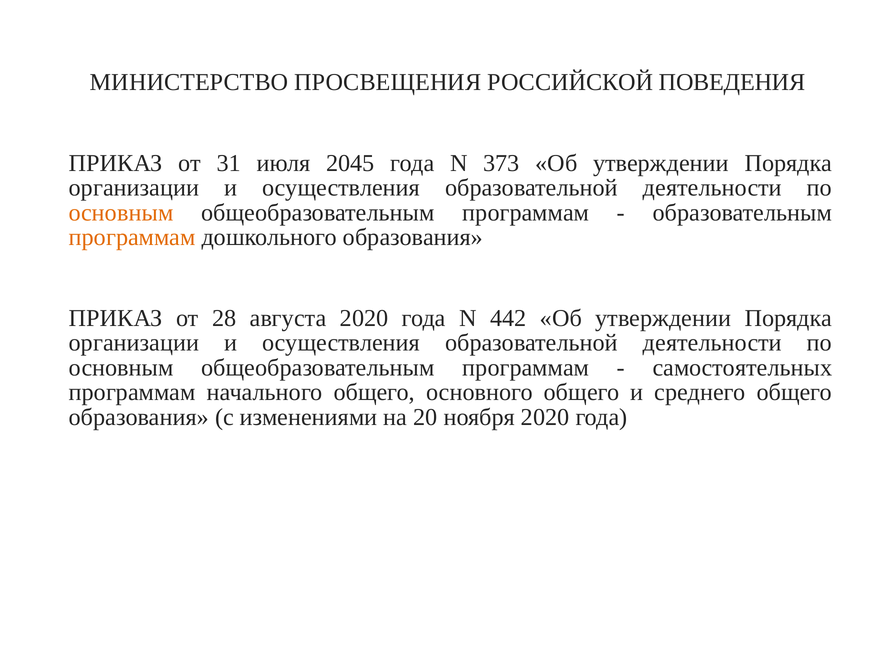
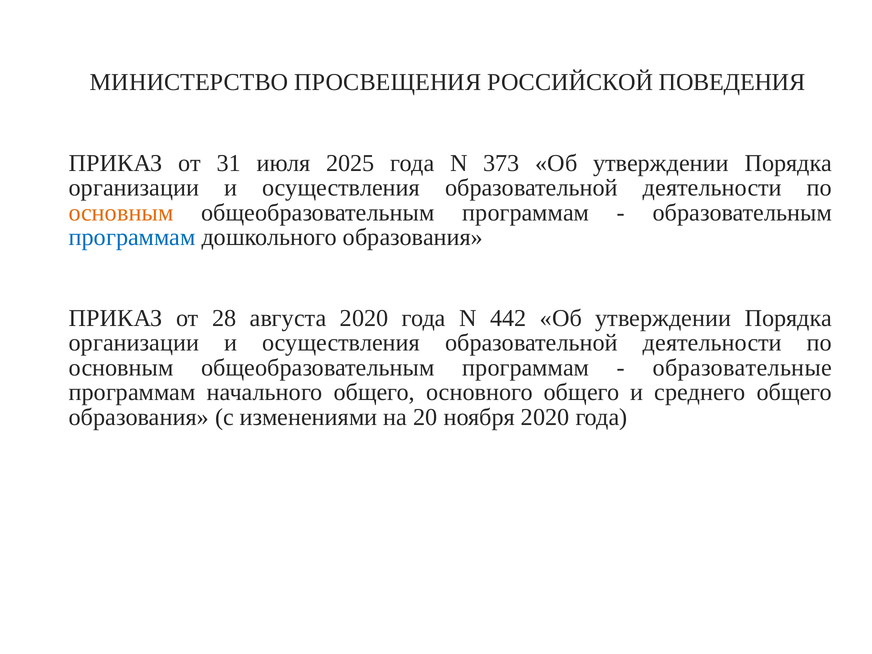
2045: 2045 -> 2025
программам at (132, 237) colour: orange -> blue
самостоятельных: самостоятельных -> образовательные
